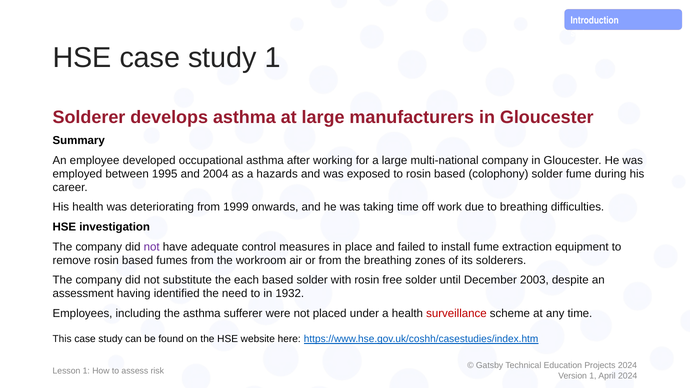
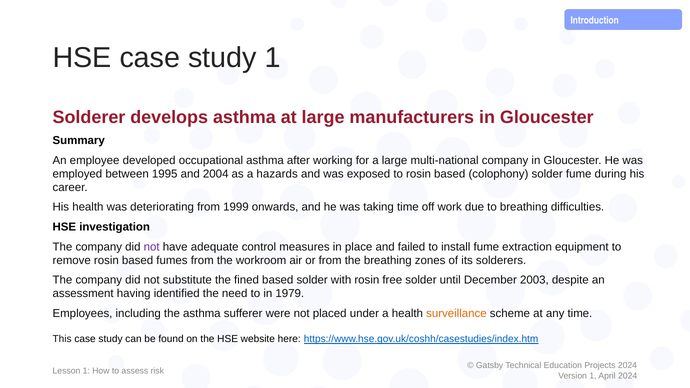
each: each -> fined
1932: 1932 -> 1979
surveillance colour: red -> orange
